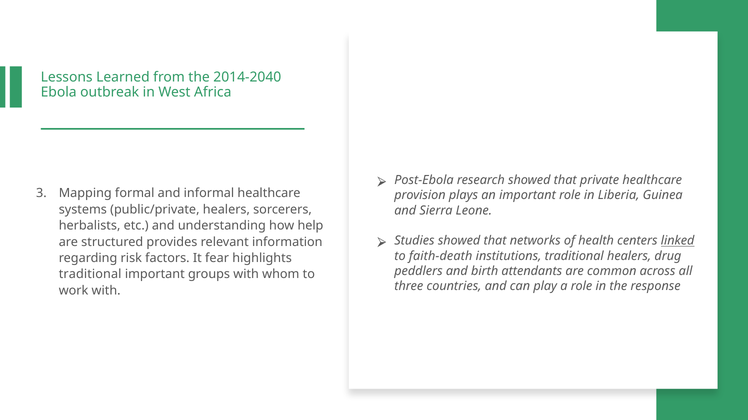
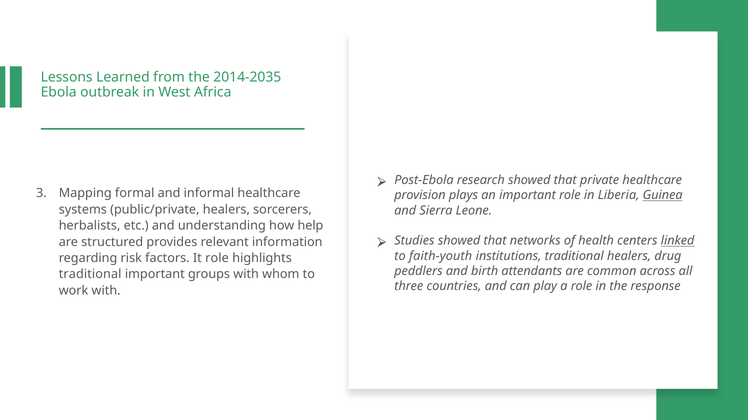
2014-2040: 2014-2040 -> 2014-2035
Guinea underline: none -> present
faith-death: faith-death -> faith-youth
It fear: fear -> role
